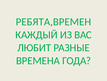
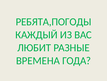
РЕБЯТА,ВРЕМЕН: РЕБЯТА,ВРЕМЕН -> РЕБЯТА,ПОГОДЫ
